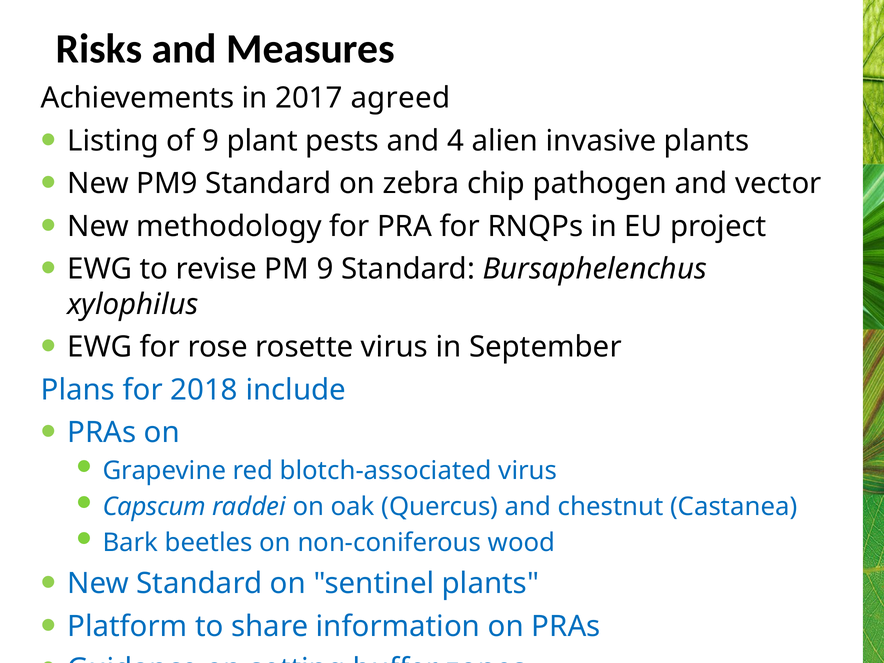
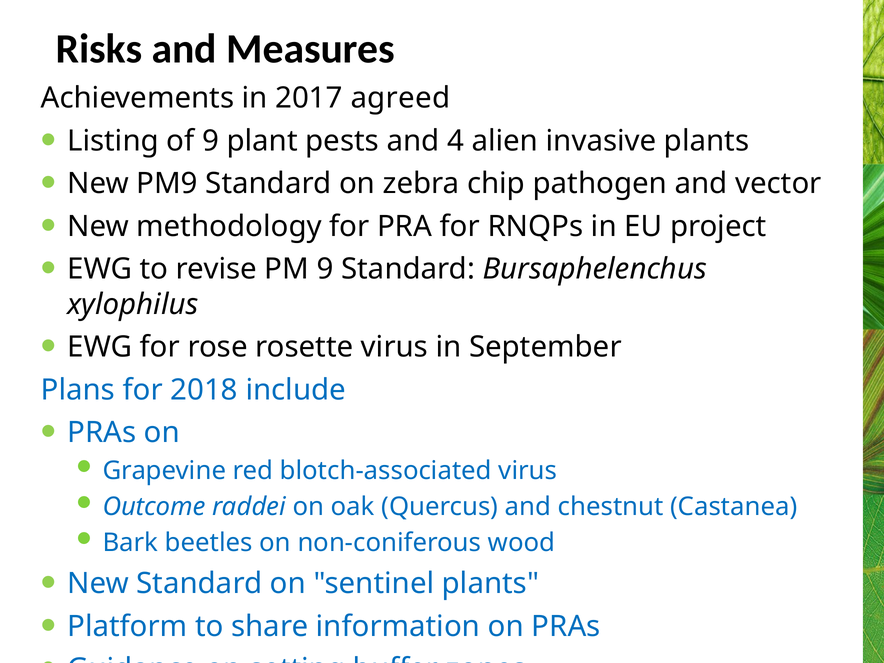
Capscum: Capscum -> Outcome
